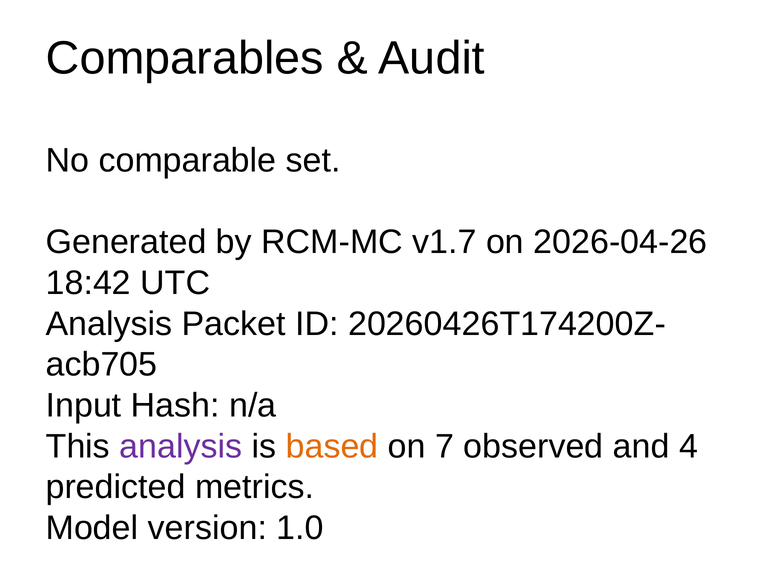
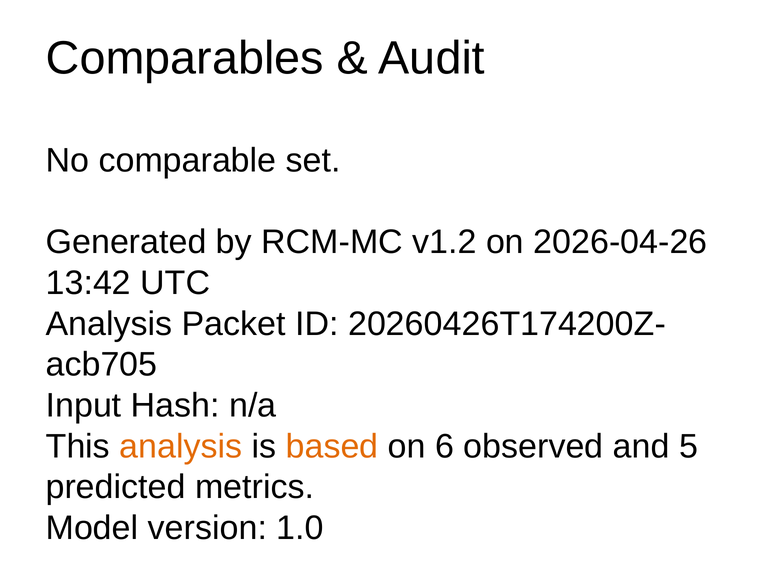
v1.7: v1.7 -> v1.2
18:42: 18:42 -> 13:42
analysis at (181, 446) colour: purple -> orange
7: 7 -> 6
4: 4 -> 5
